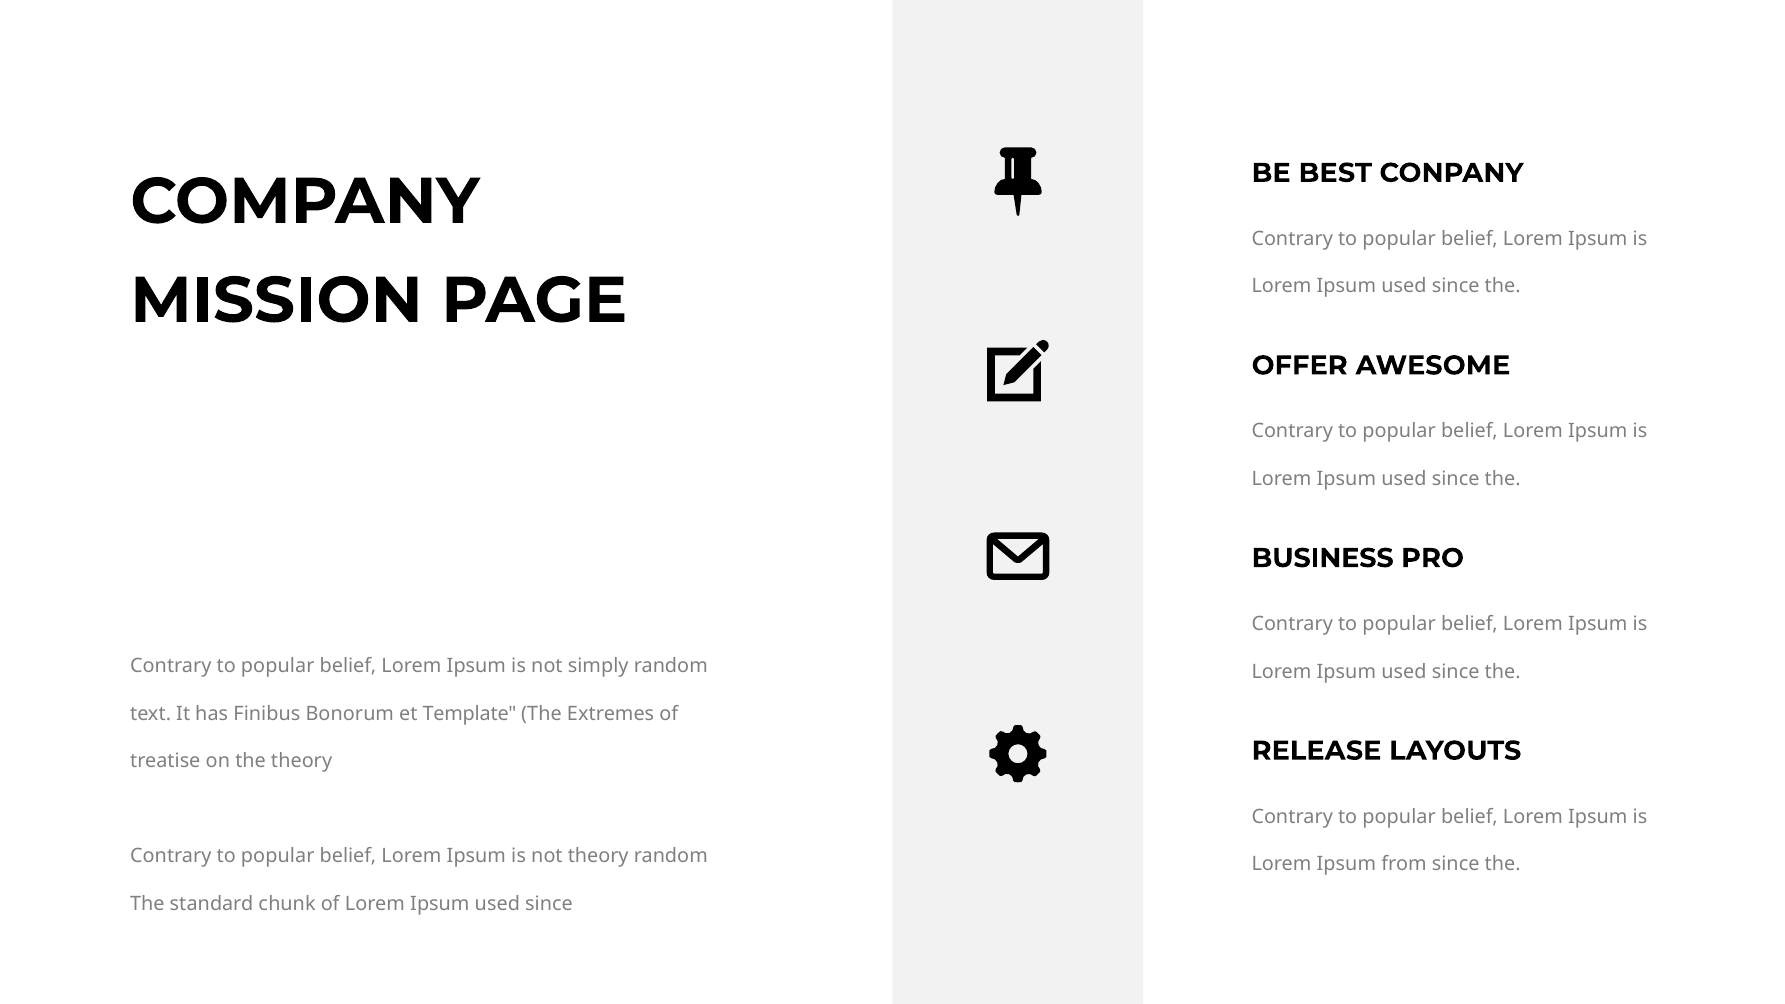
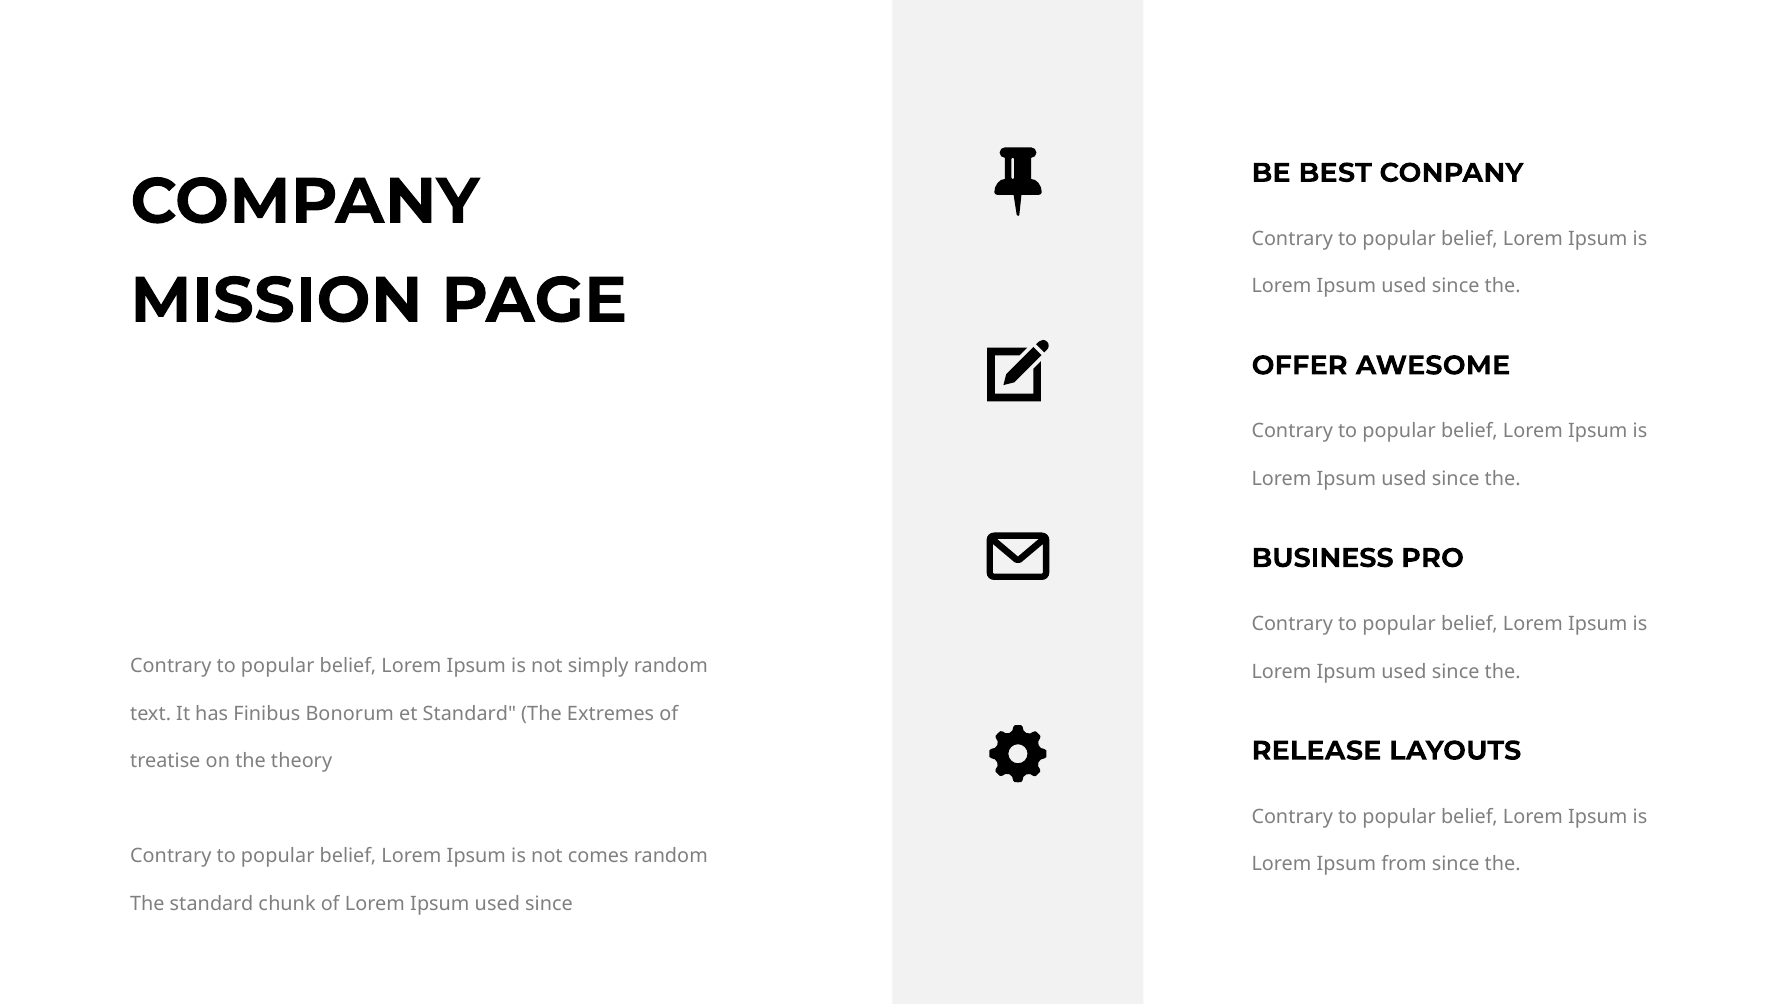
et Template: Template -> Standard
not theory: theory -> comes
